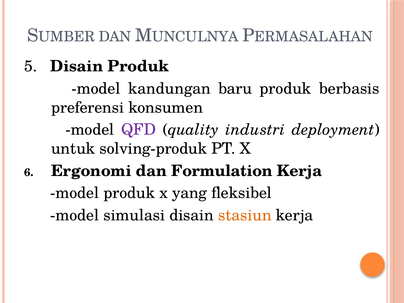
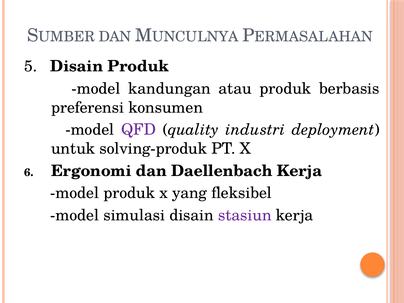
baru: baru -> atau
Formulation: Formulation -> Daellenbach
stasiun colour: orange -> purple
